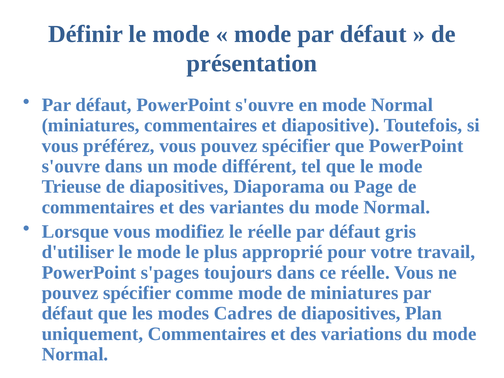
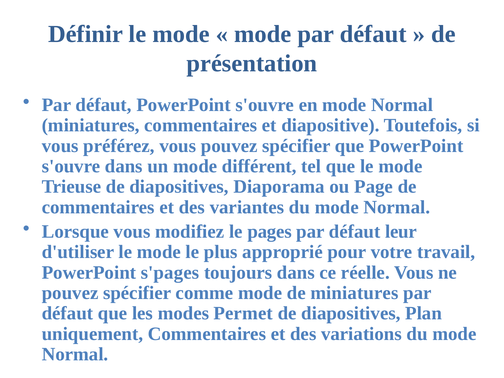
le réelle: réelle -> pages
gris: gris -> leur
Cadres: Cadres -> Permet
